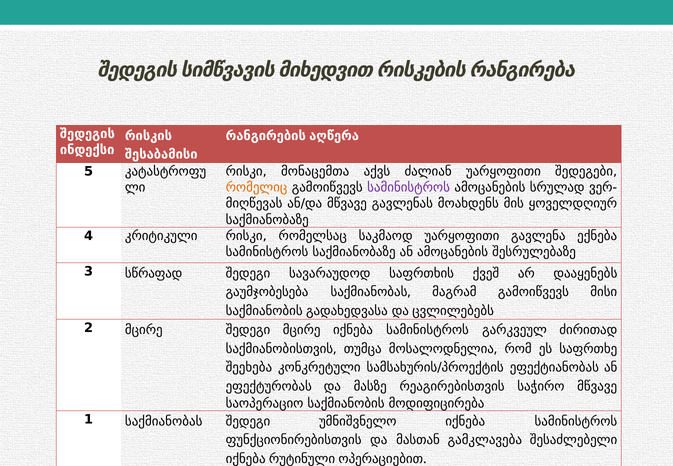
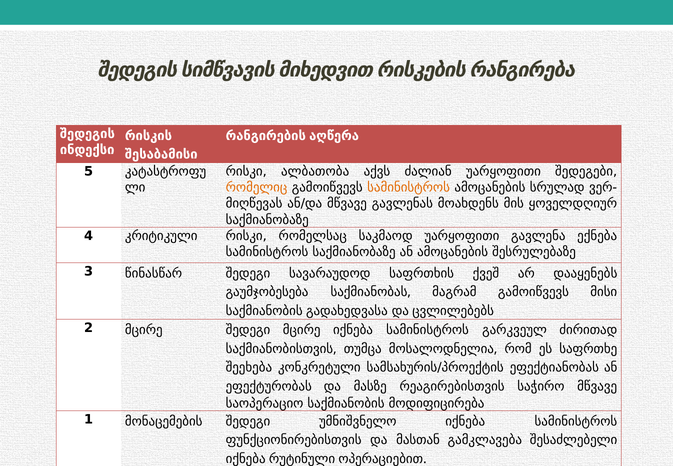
მონაცემთა: მონაცემთა -> ალბათობა
სამინისტროს at (409, 188) colour: purple -> orange
სწრაფად: სწრაფად -> წინასწარ
1 საქმიანობას: საქმიანობას -> მონაცემების
